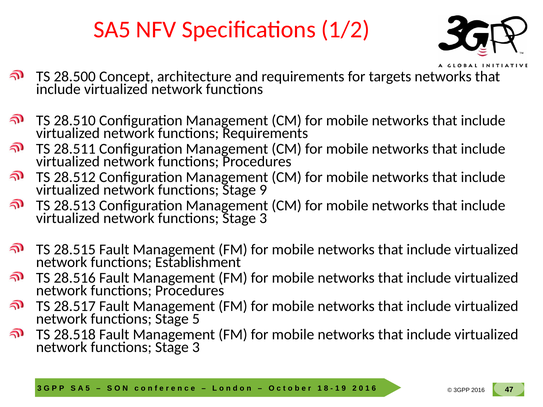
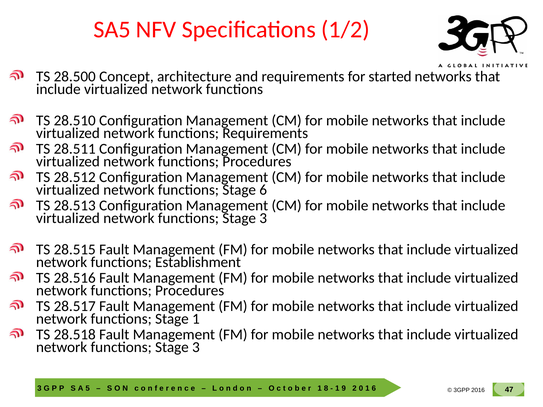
targets: targets -> started
Stage 9: 9 -> 6
Stage 5: 5 -> 1
